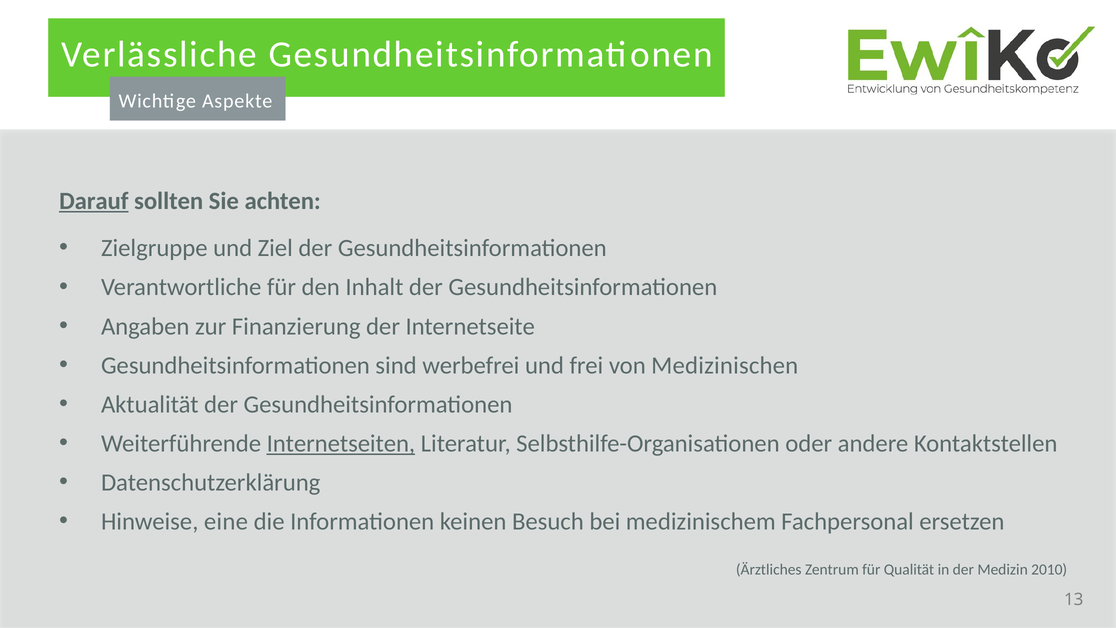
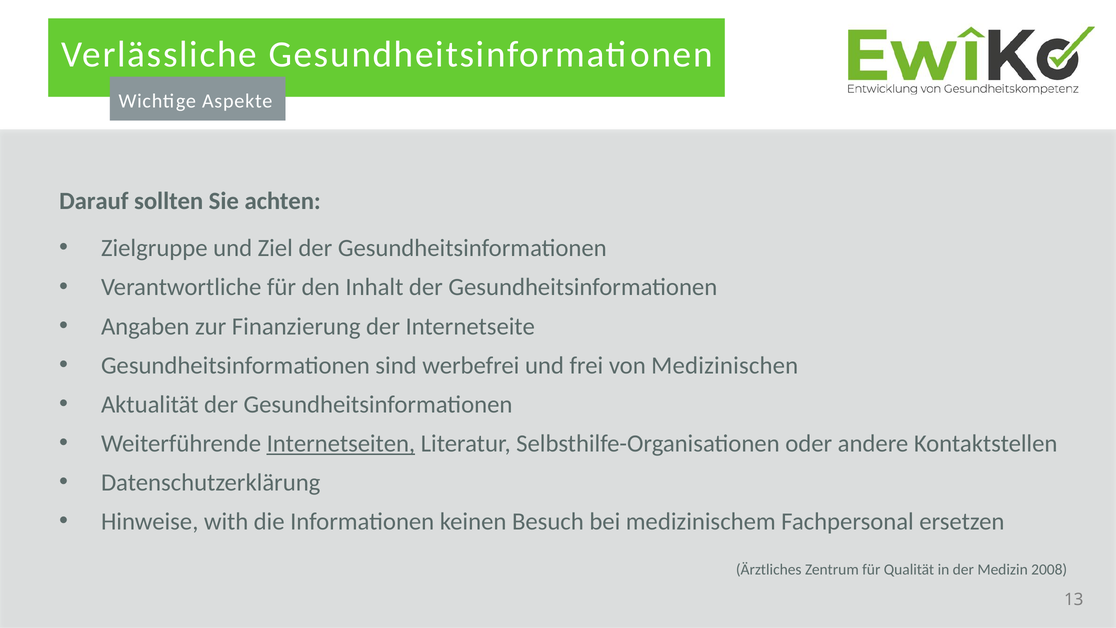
Darauf underline: present -> none
eine: eine -> with
2010: 2010 -> 2008
